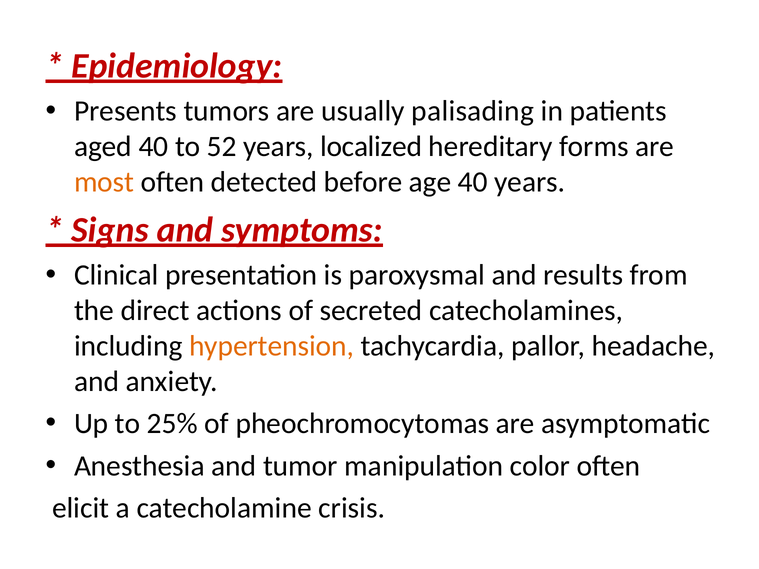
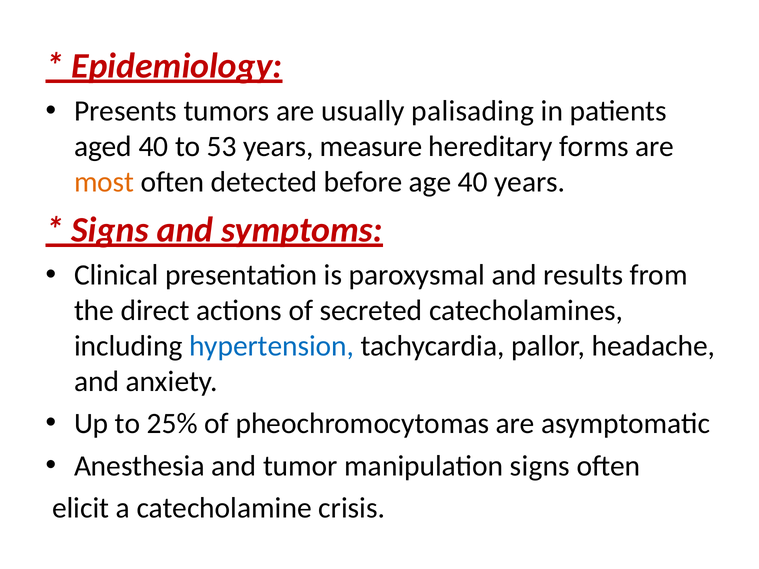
52: 52 -> 53
localized: localized -> measure
hypertension colour: orange -> blue
manipulation color: color -> signs
